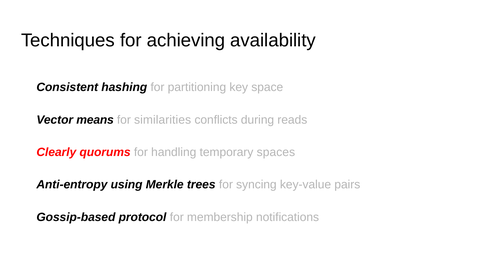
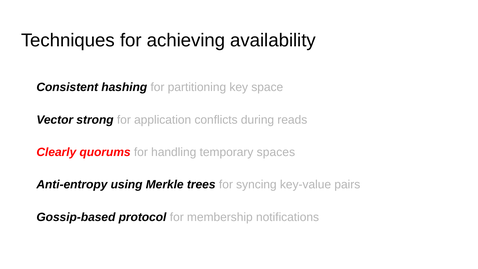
means: means -> strong
similarities: similarities -> application
